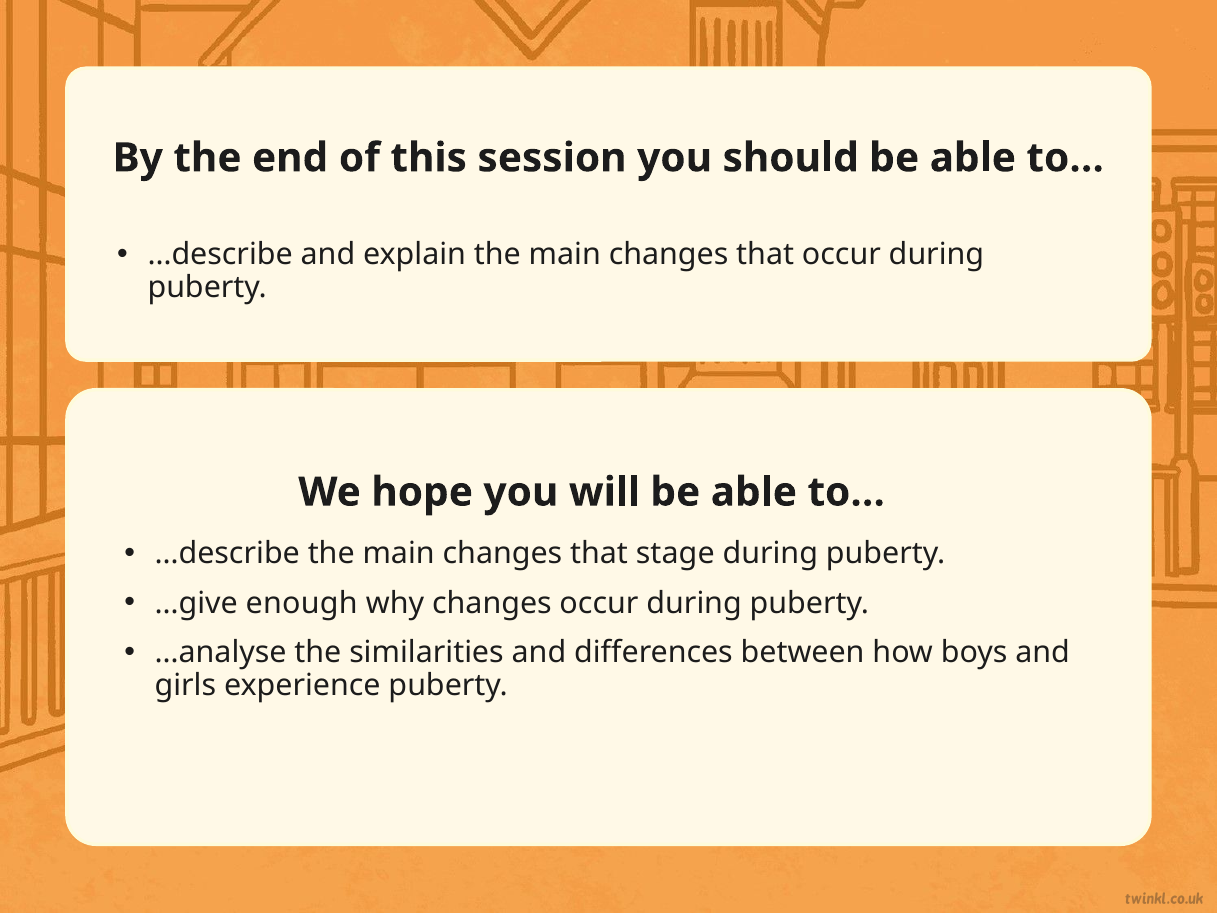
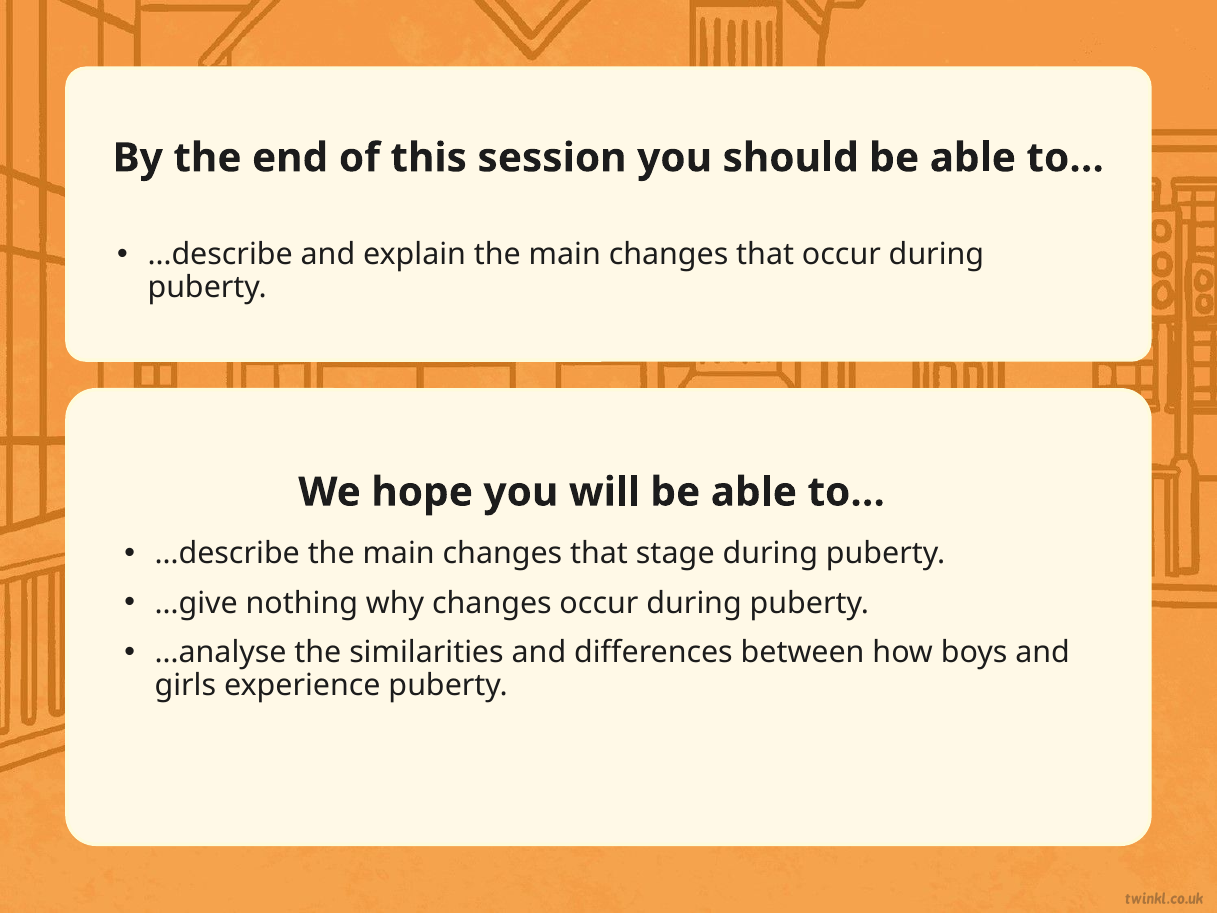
enough: enough -> nothing
